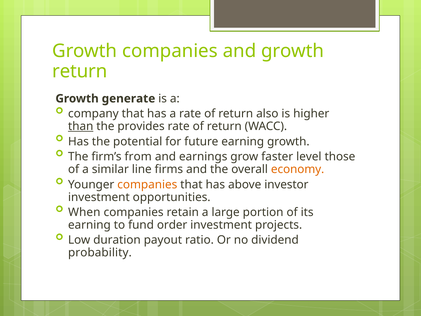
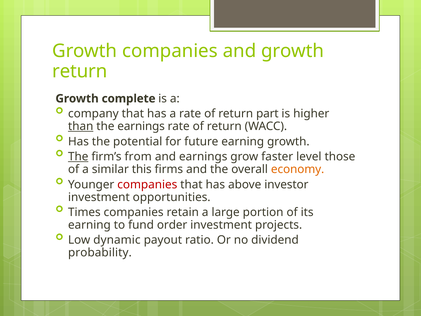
generate: generate -> complete
also: also -> part
the provides: provides -> earnings
The at (78, 157) underline: none -> present
line: line -> this
companies at (147, 184) colour: orange -> red
When: When -> Times
duration: duration -> dynamic
